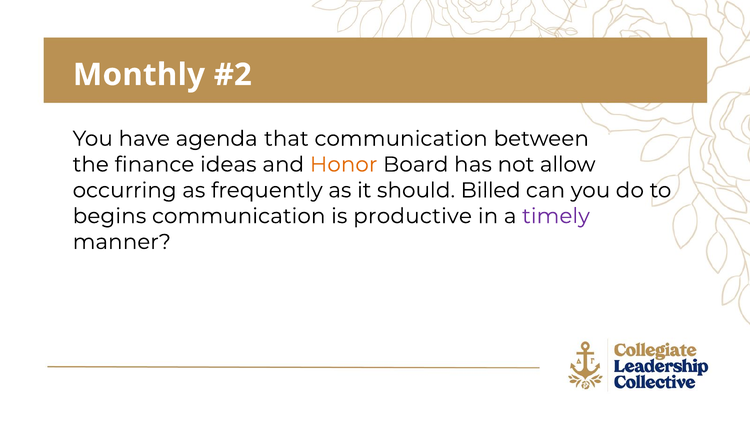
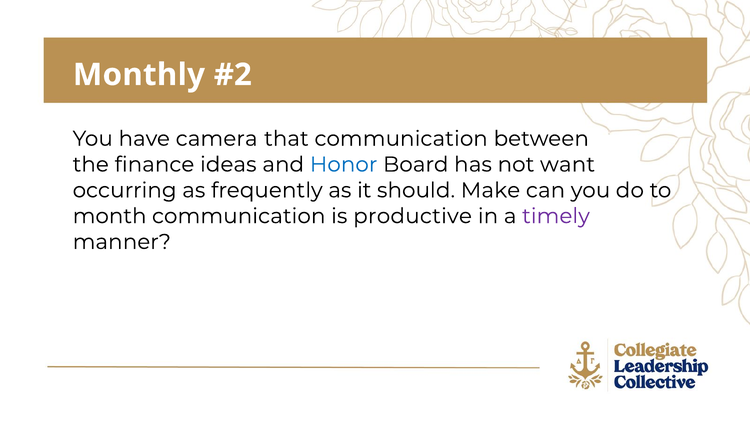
agenda: agenda -> camera
Honor colour: orange -> blue
allow: allow -> want
Billed: Billed -> Make
begins: begins -> month
